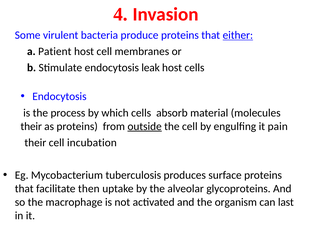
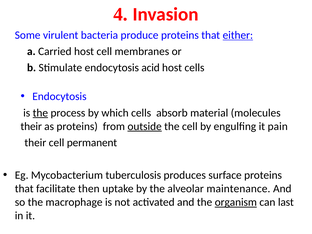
Patient: Patient -> Carried
leak: leak -> acid
the at (40, 113) underline: none -> present
incubation: incubation -> permanent
glycoproteins: glycoproteins -> maintenance
organism underline: none -> present
